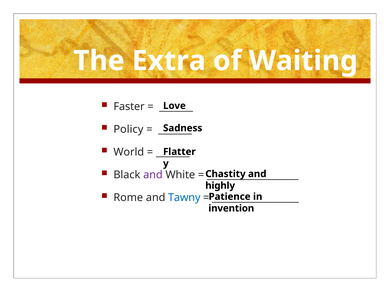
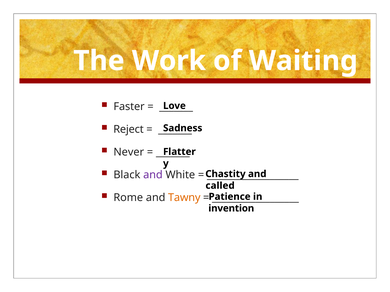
Extra: Extra -> Work
Policy: Policy -> Reject
World: World -> Never
highly: highly -> called
Tawny colour: blue -> orange
